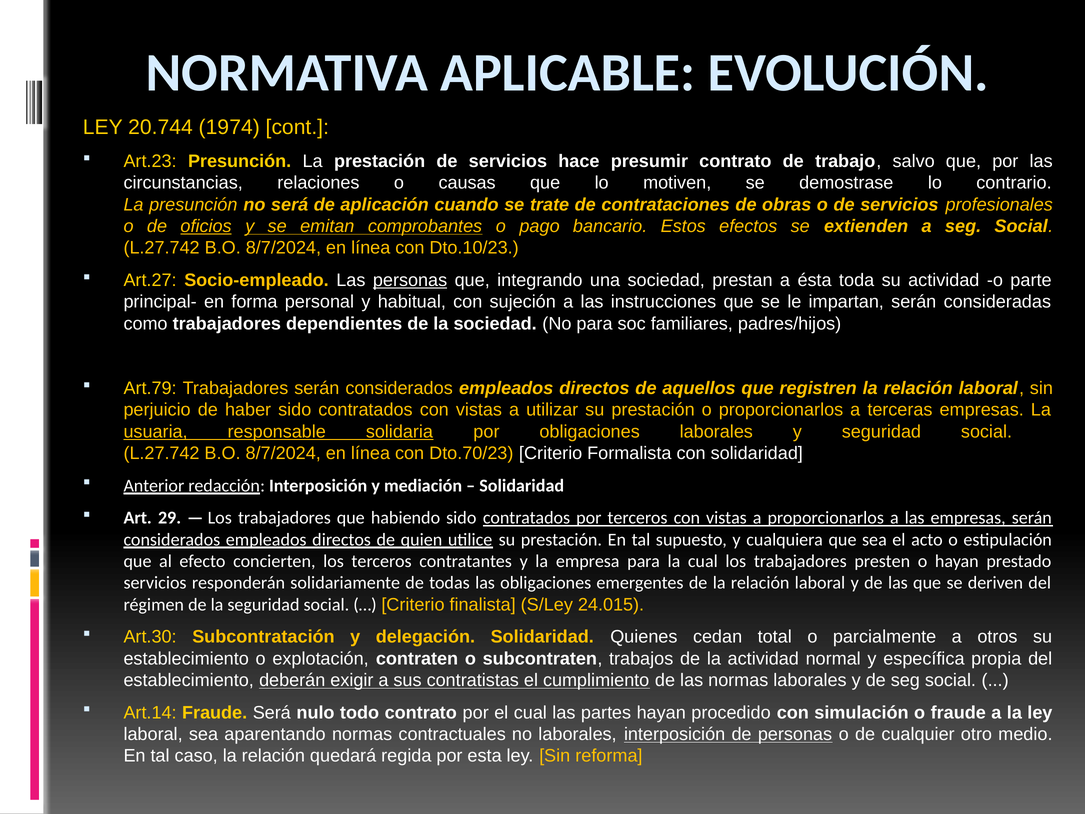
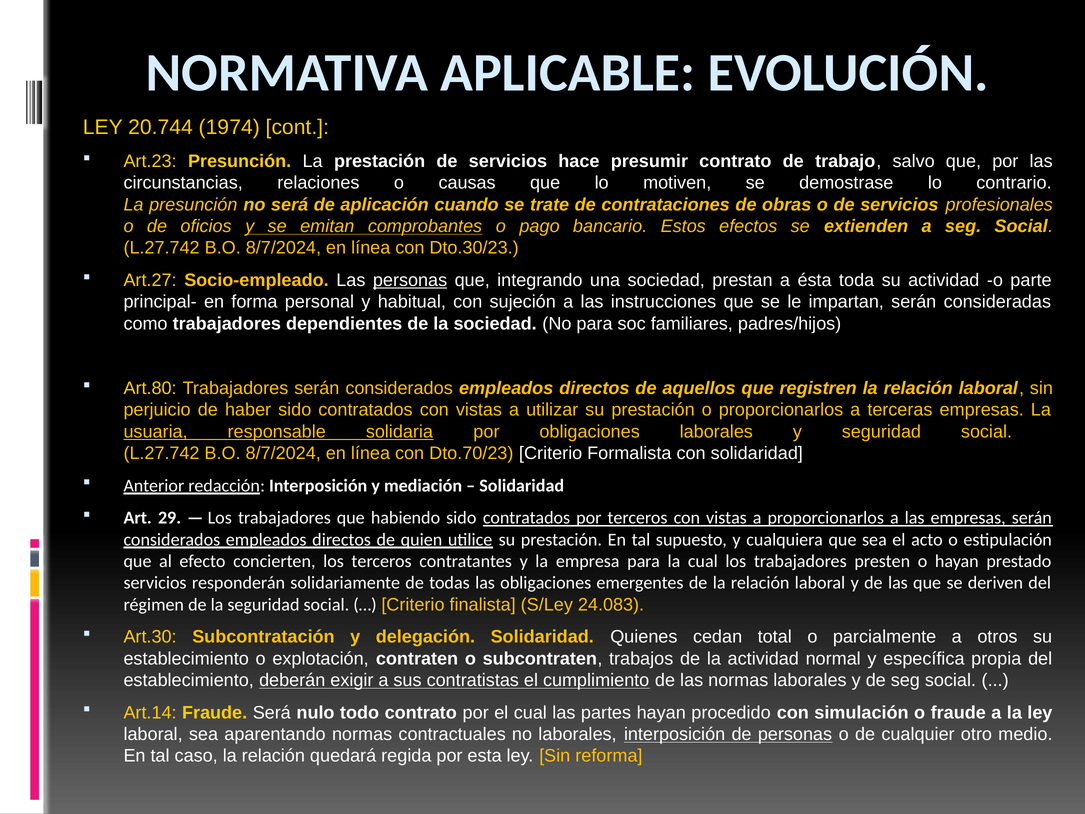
oficios underline: present -> none
Dto.10/23: Dto.10/23 -> Dto.30/23
Art.79: Art.79 -> Art.80
24.015: 24.015 -> 24.083
